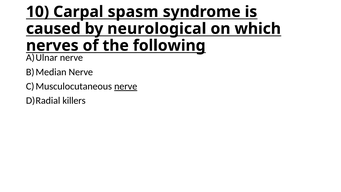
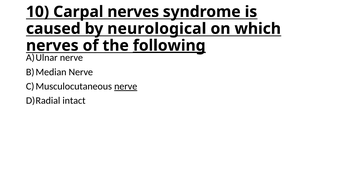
Carpal spasm: spasm -> nerves
following underline: none -> present
killers: killers -> intact
